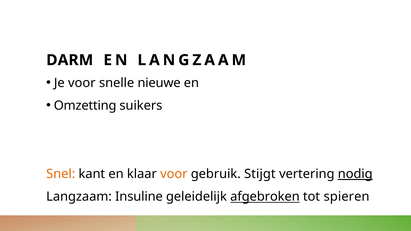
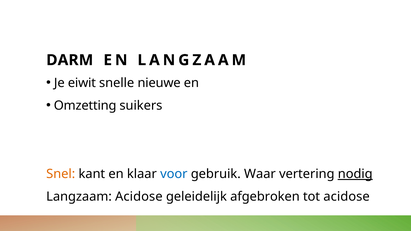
Je voor: voor -> eiwit
voor at (174, 174) colour: orange -> blue
Stijgt: Stijgt -> Waar
Langzaam Insuline: Insuline -> Acidose
afgebroken underline: present -> none
tot spieren: spieren -> acidose
